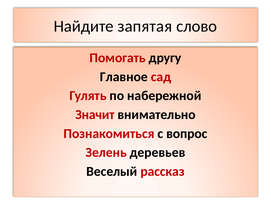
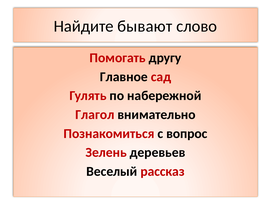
запятая: запятая -> бывают
Значит: Значит -> Глагол
